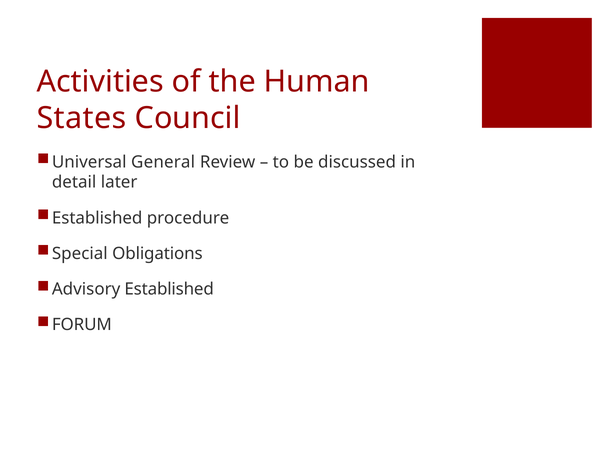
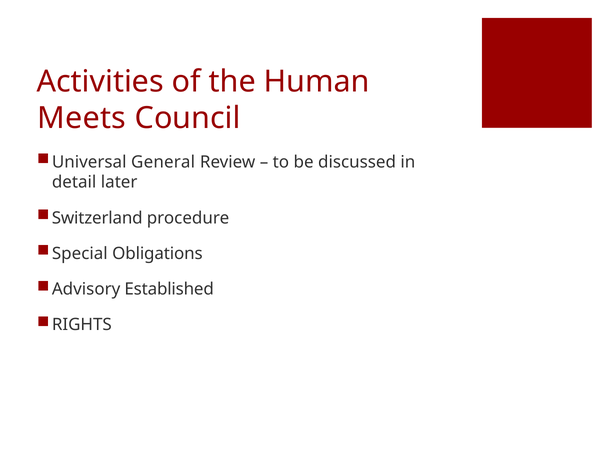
States: States -> Meets
Established at (97, 218): Established -> Switzerland
FORUM: FORUM -> RIGHTS
